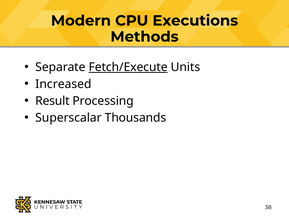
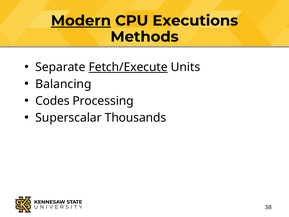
Modern underline: none -> present
Increased: Increased -> Balancing
Result: Result -> Codes
